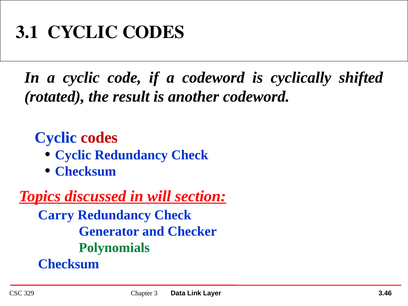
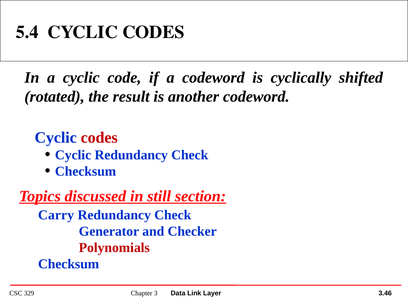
3.1: 3.1 -> 5.4
will: will -> still
Polynomials colour: green -> red
